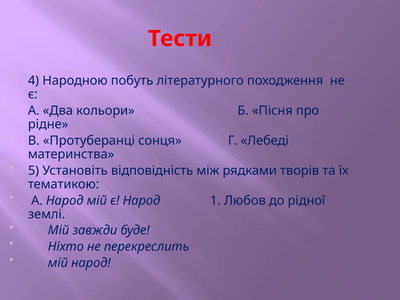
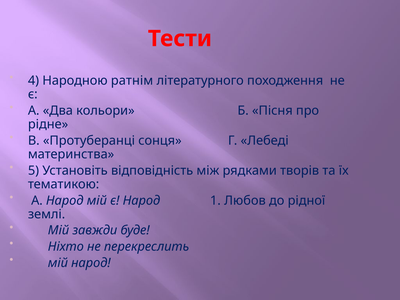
побуть: побуть -> ратнім
